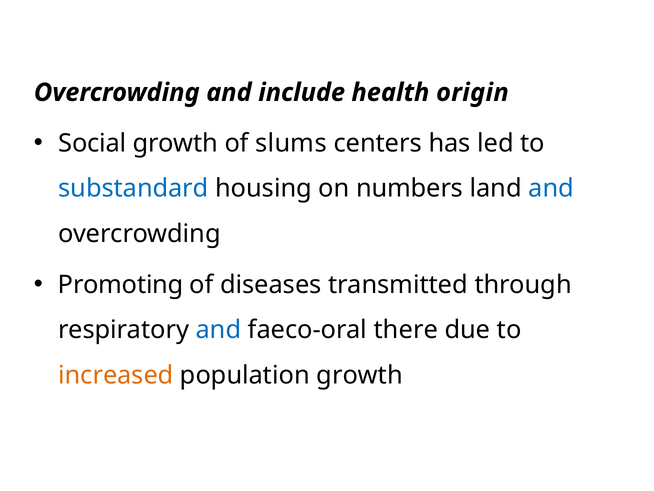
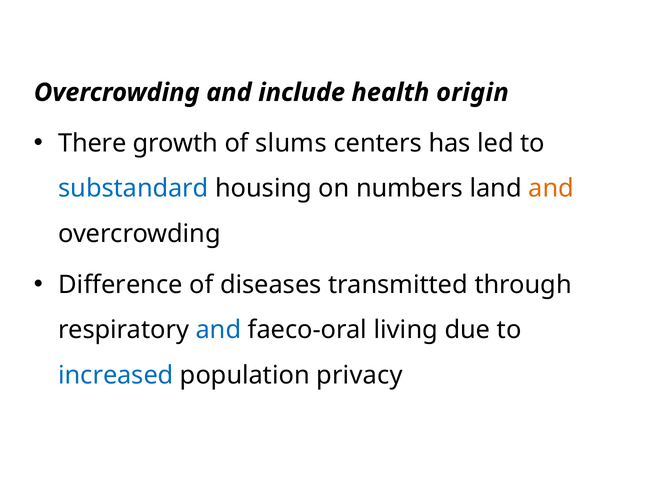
Social: Social -> There
and at (551, 188) colour: blue -> orange
Promoting: Promoting -> Difference
there: there -> living
increased colour: orange -> blue
population growth: growth -> privacy
